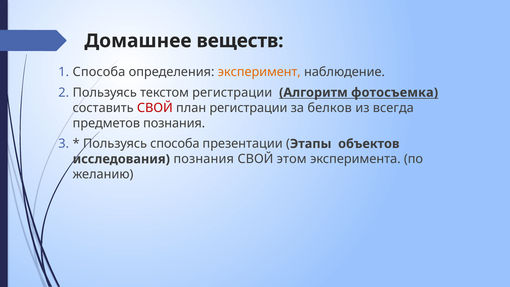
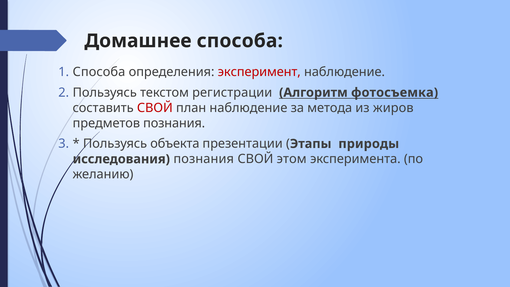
Домашнее веществ: веществ -> способа
эксперимент colour: orange -> red
план регистрации: регистрации -> наблюдение
белков: белков -> метода
всегда: всегда -> жиров
Пользуясь способа: способа -> объекта
объектов: объектов -> природы
